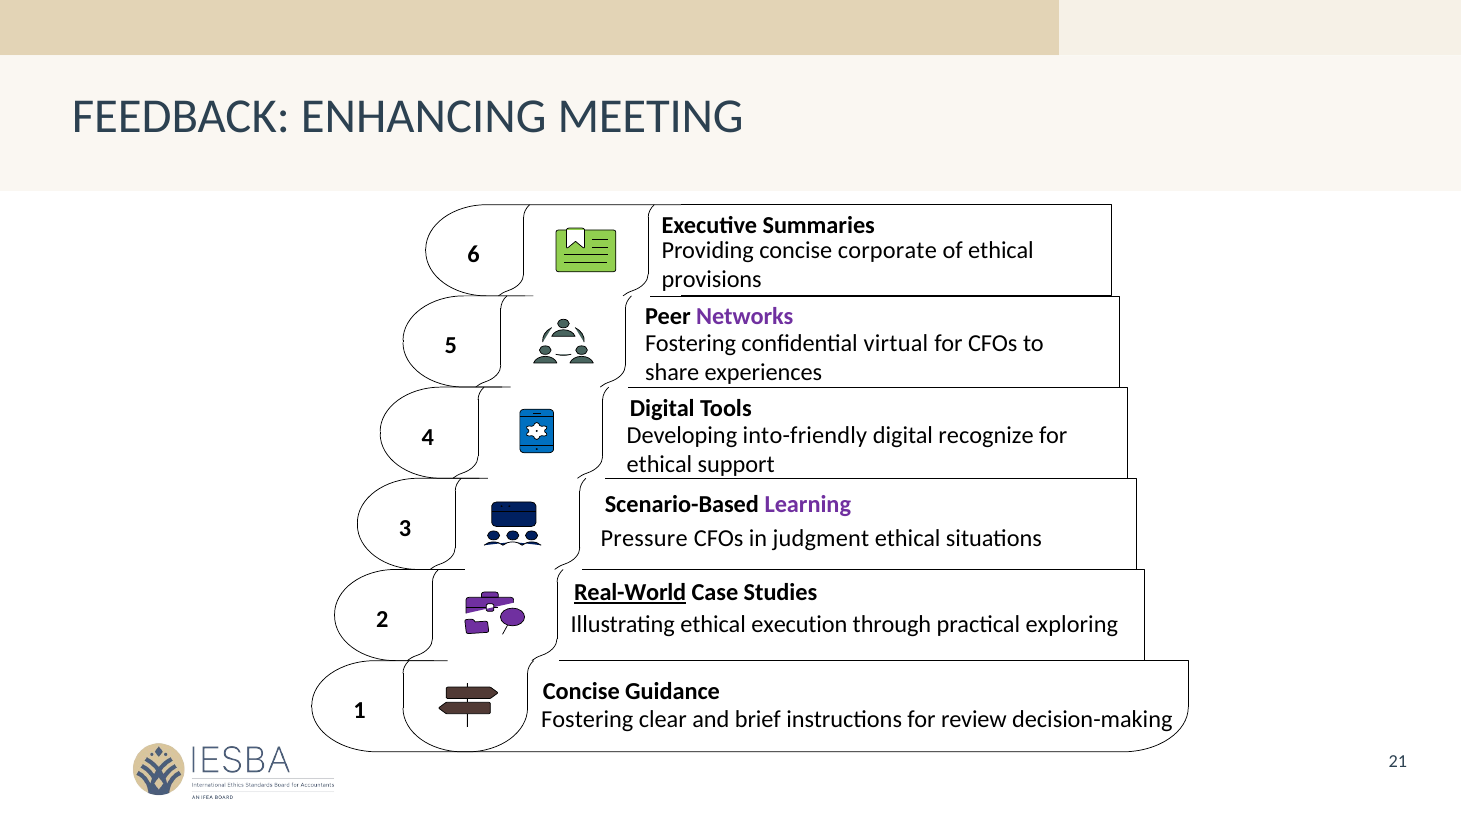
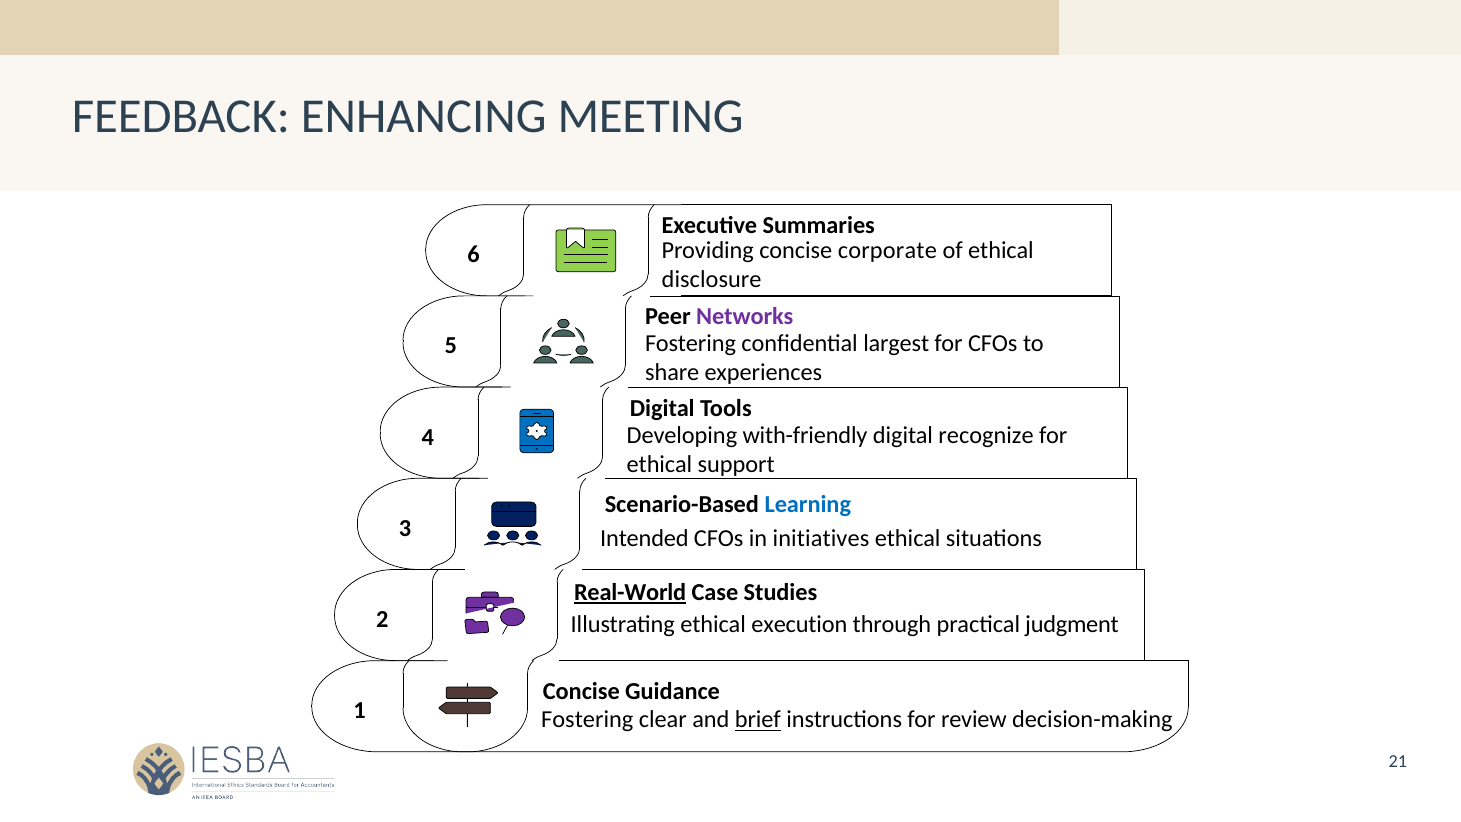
provisions: provisions -> disclosure
virtual: virtual -> largest
into-friendly: into-friendly -> with-friendly
Learning colour: purple -> blue
Pressure: Pressure -> Intended
judgment: judgment -> initiatives
exploring: exploring -> judgment
brief underline: none -> present
